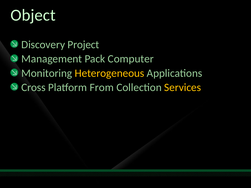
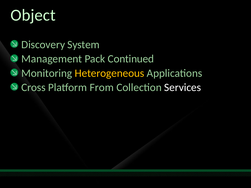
Project: Project -> System
Computer: Computer -> Continued
Services colour: yellow -> white
